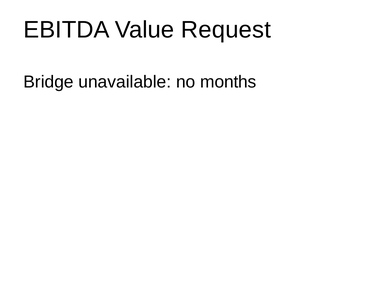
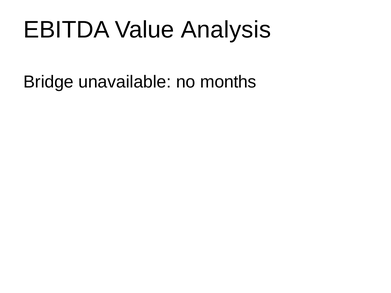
Request: Request -> Analysis
